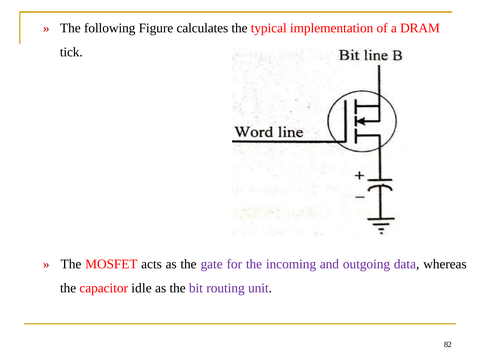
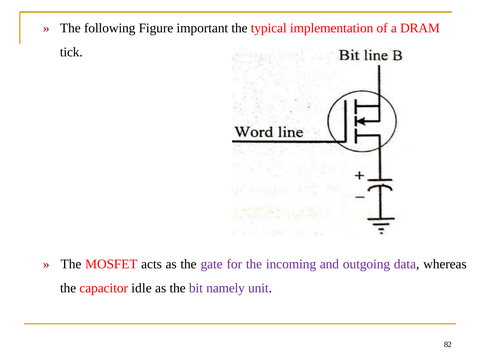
calculates: calculates -> important
routing: routing -> namely
